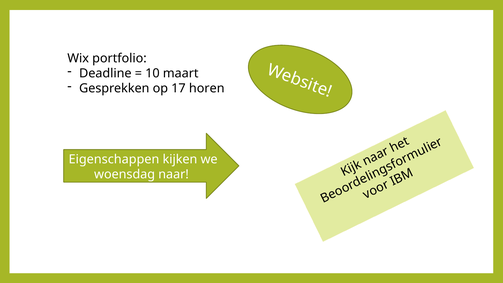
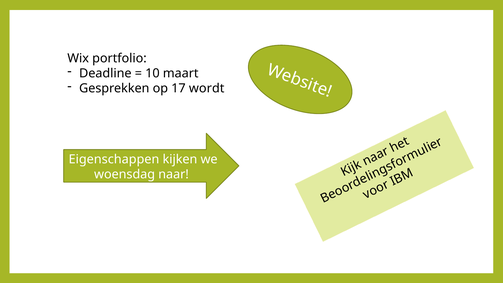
horen: horen -> wordt
